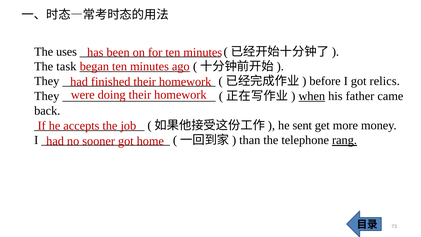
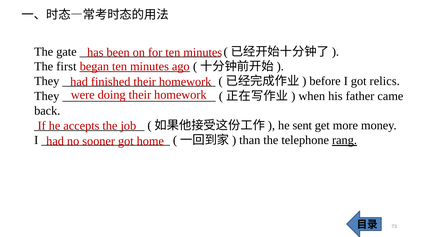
uses: uses -> gate
task: task -> first
when underline: present -> none
